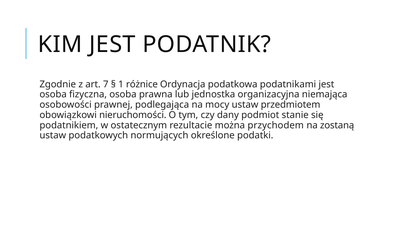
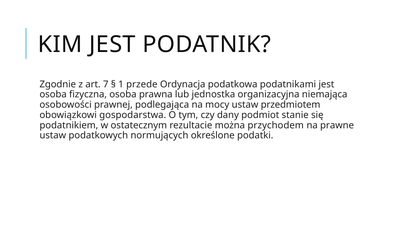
różnice: różnice -> przede
nieruchomości: nieruchomości -> gospodarstwa
zostaną: zostaną -> prawne
